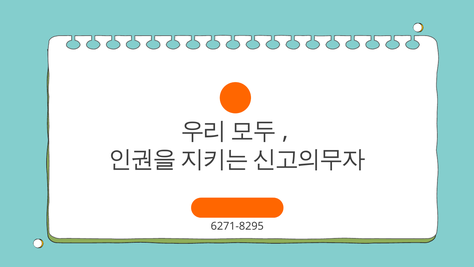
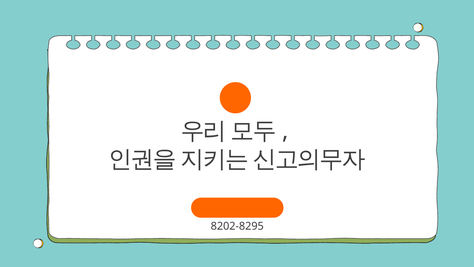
6271-8295: 6271-8295 -> 8202-8295
